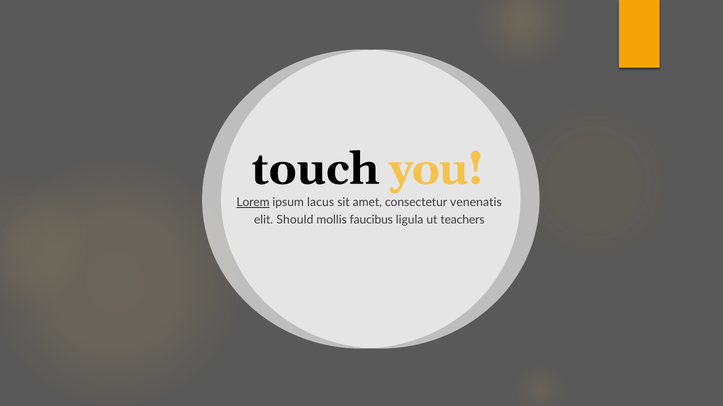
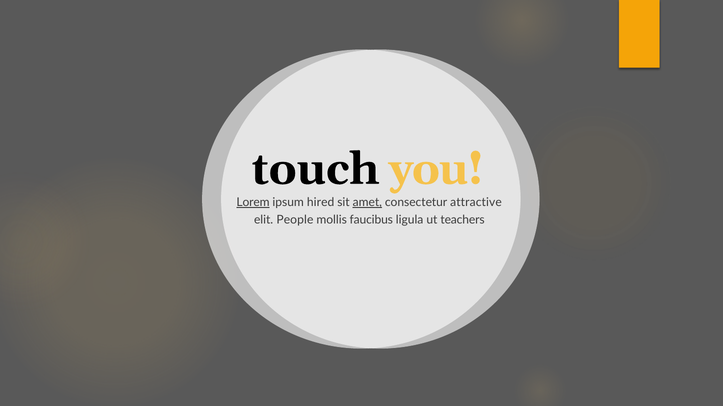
lacus: lacus -> hired
amet underline: none -> present
venenatis: venenatis -> attractive
Should: Should -> People
